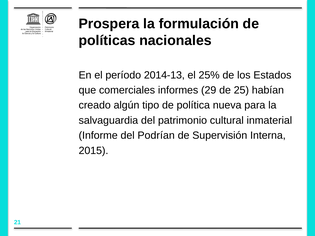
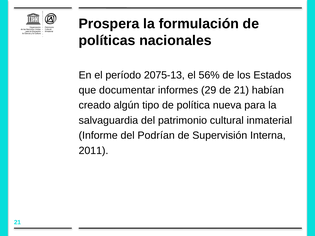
2014-13: 2014-13 -> 2075-13
25%: 25% -> 56%
comerciales: comerciales -> documentar
de 25: 25 -> 21
2015: 2015 -> 2011
